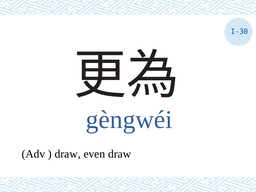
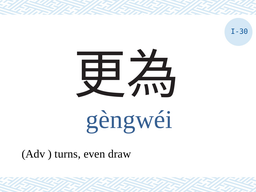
draw at (68, 154): draw -> turns
